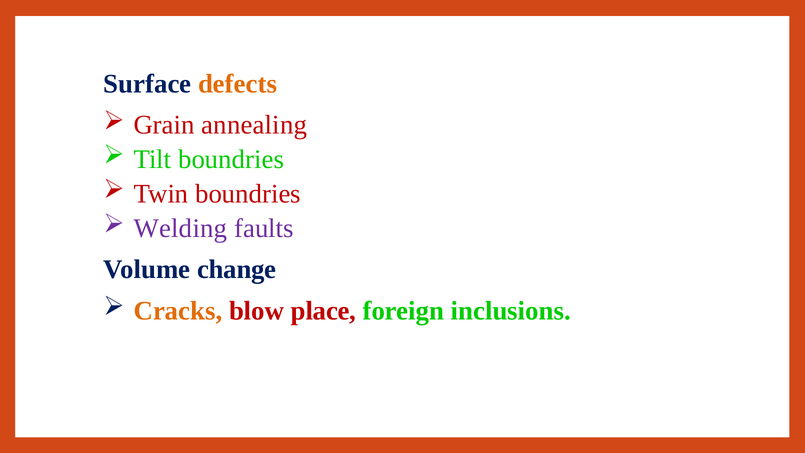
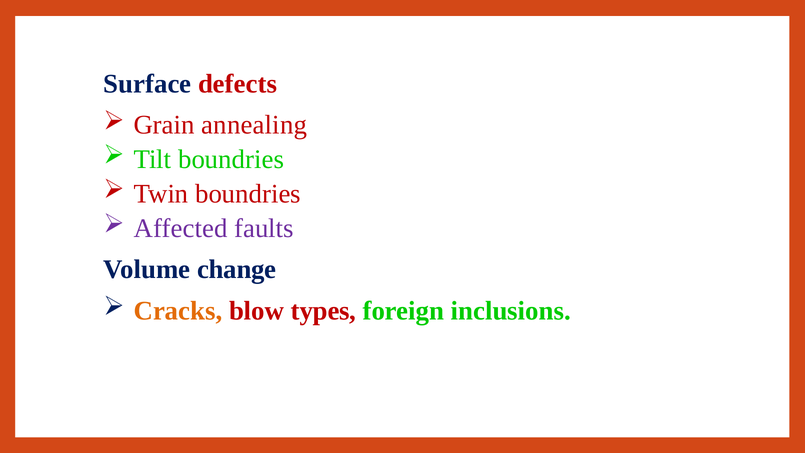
defects colour: orange -> red
Welding: Welding -> Affected
place: place -> types
